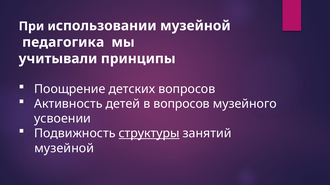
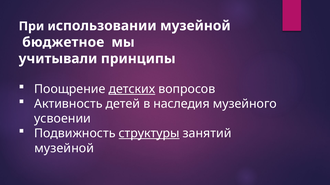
педагогика: педагогика -> бюджетное
детских underline: none -> present
в вопросов: вопросов -> наследия
